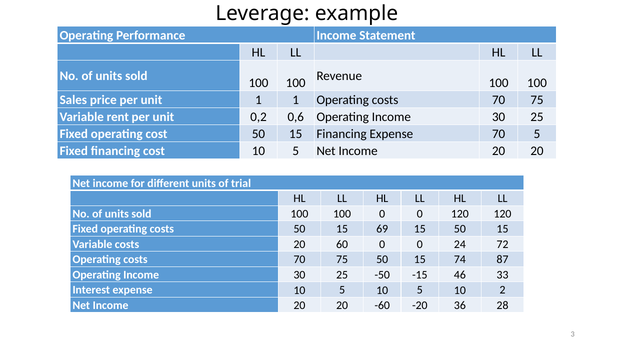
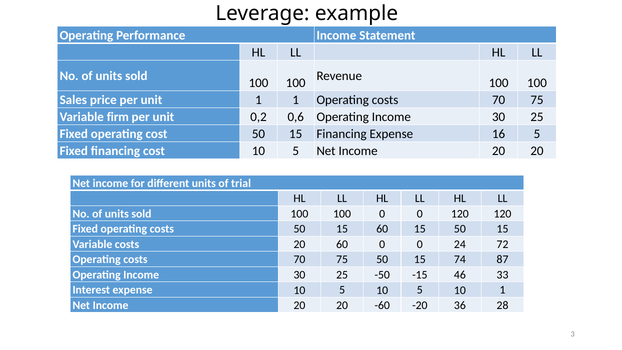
rent: rent -> firm
Expense 70: 70 -> 16
15 69: 69 -> 60
10 2: 2 -> 1
